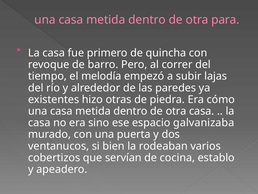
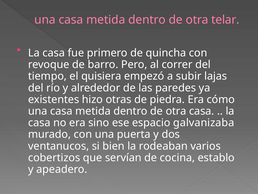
para: para -> telar
melodía: melodía -> quisiera
